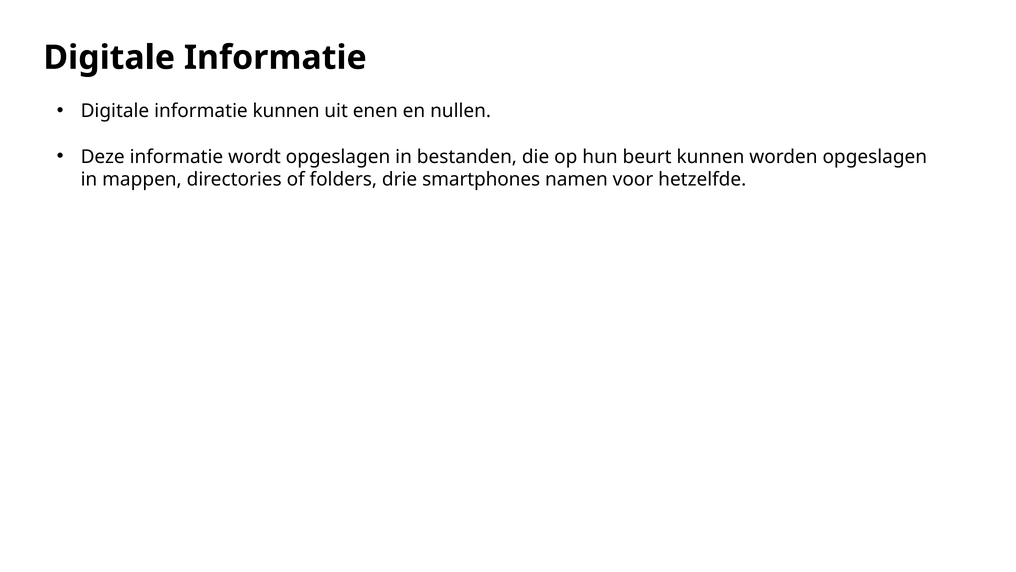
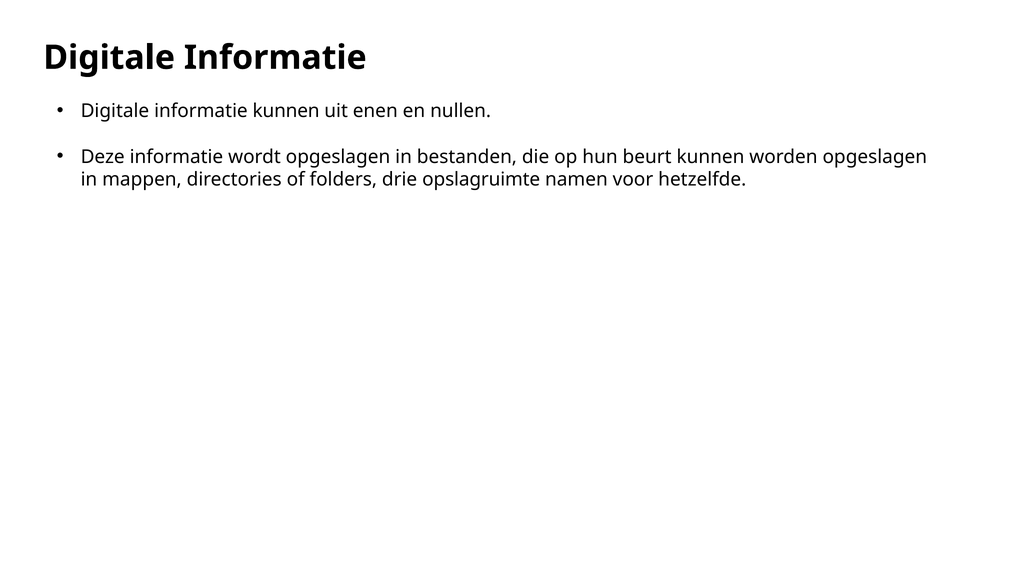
smartphones: smartphones -> opslagruimte
